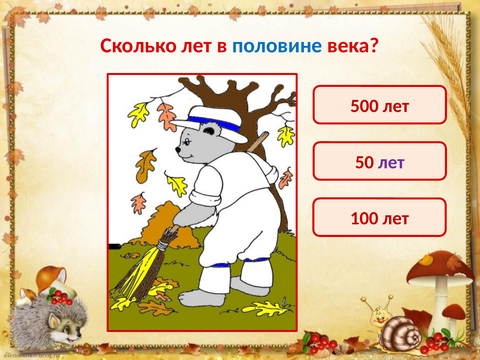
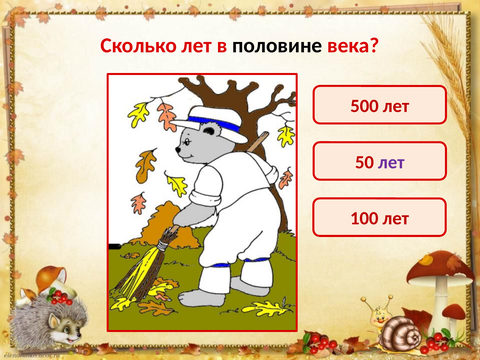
половине colour: blue -> black
